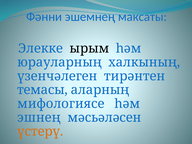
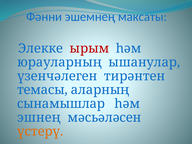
ырым colour: black -> red
халкының: халкының -> ышанулар
мифологиясе: мифологиясе -> сынамышлар
